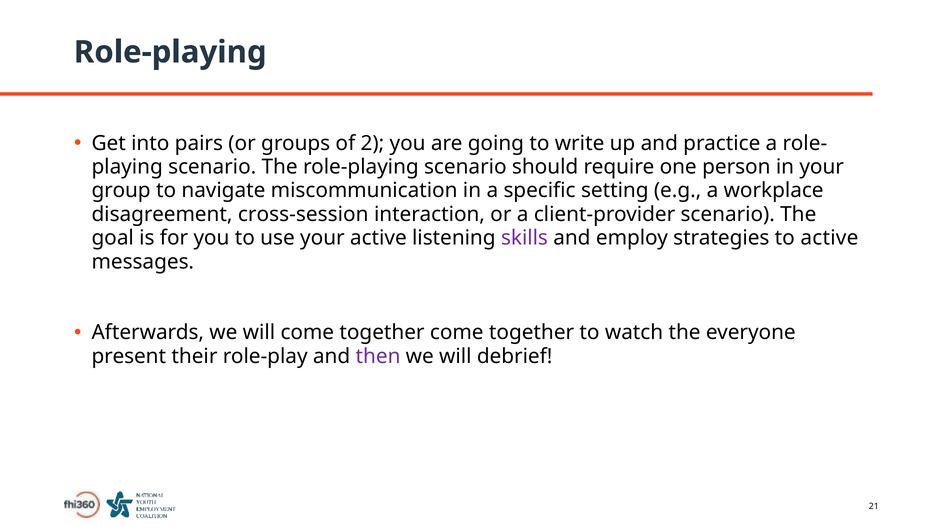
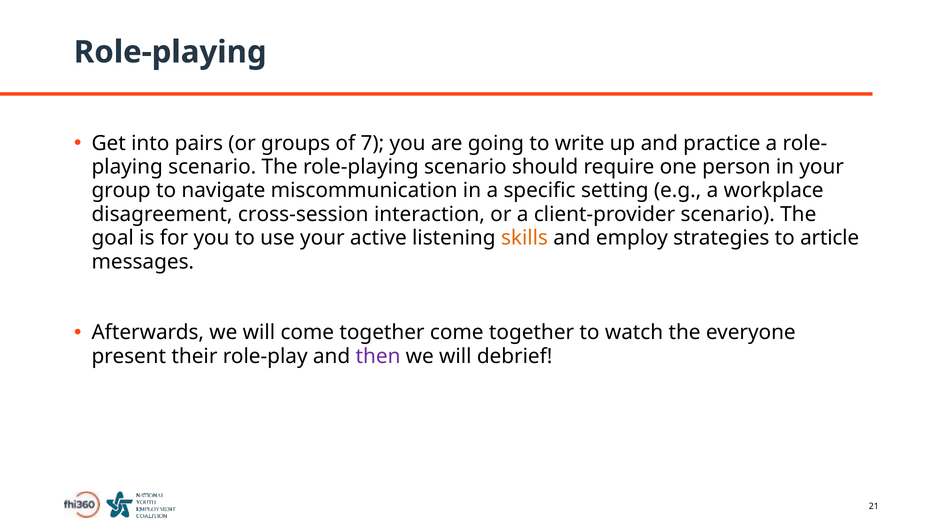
2: 2 -> 7
skills colour: purple -> orange
to active: active -> article
